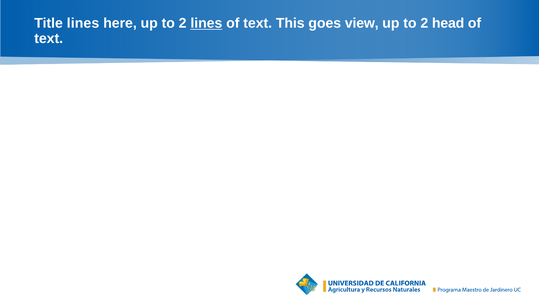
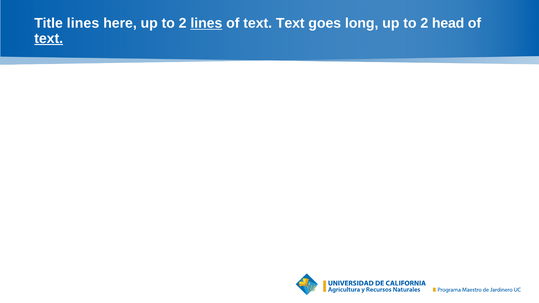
text This: This -> Text
view: view -> long
text at (49, 39) underline: none -> present
